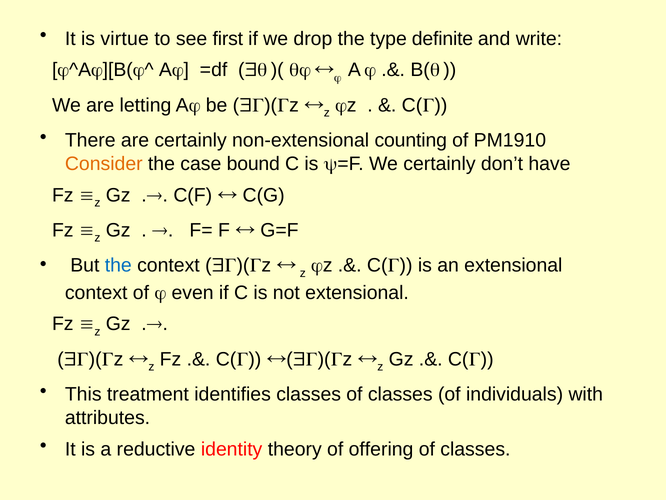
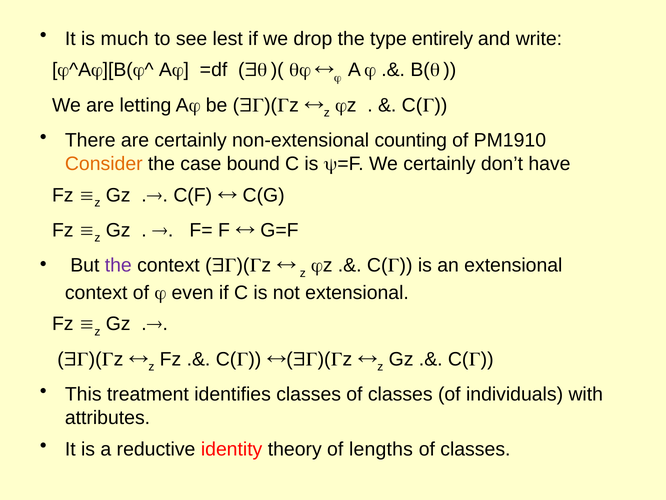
virtue: virtue -> much
first: first -> lest
definite: definite -> entirely
the at (118, 265) colour: blue -> purple
offering: offering -> lengths
